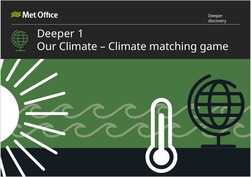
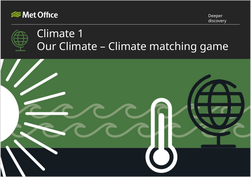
Deeper at (56, 34): Deeper -> Climate
